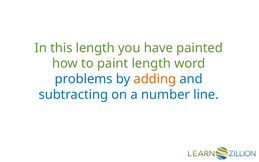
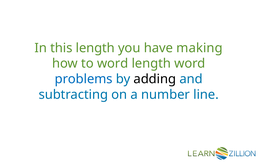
painted: painted -> making
to paint: paint -> word
adding colour: orange -> black
